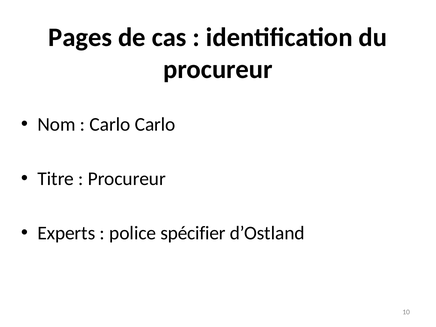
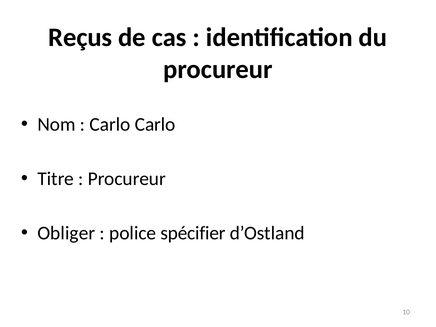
Pages: Pages -> Reçus
Experts: Experts -> Obliger
